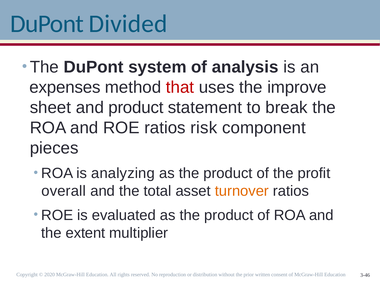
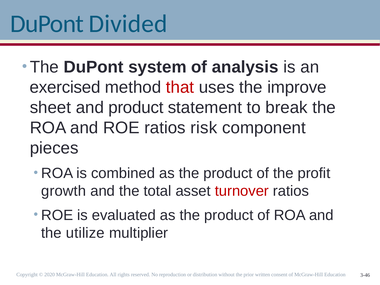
expenses: expenses -> exercised
analyzing: analyzing -> combined
overall: overall -> growth
turnover colour: orange -> red
extent: extent -> utilize
